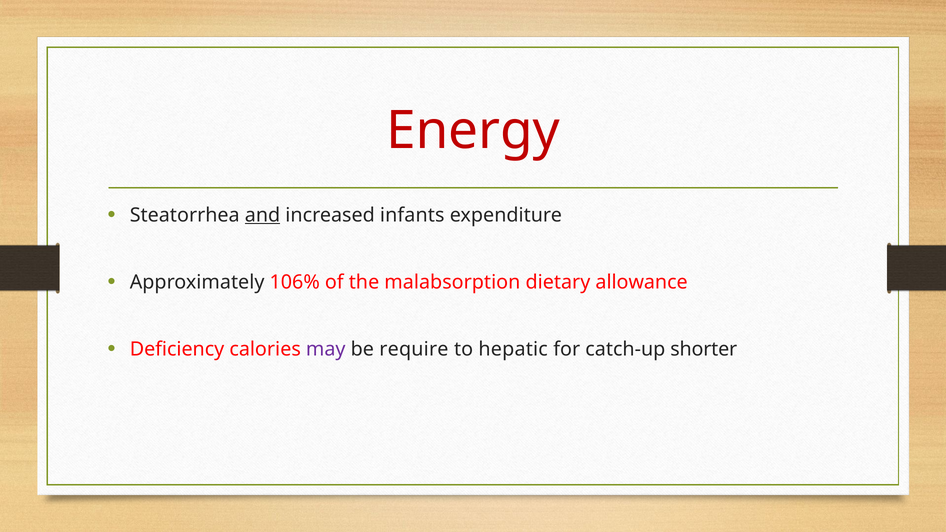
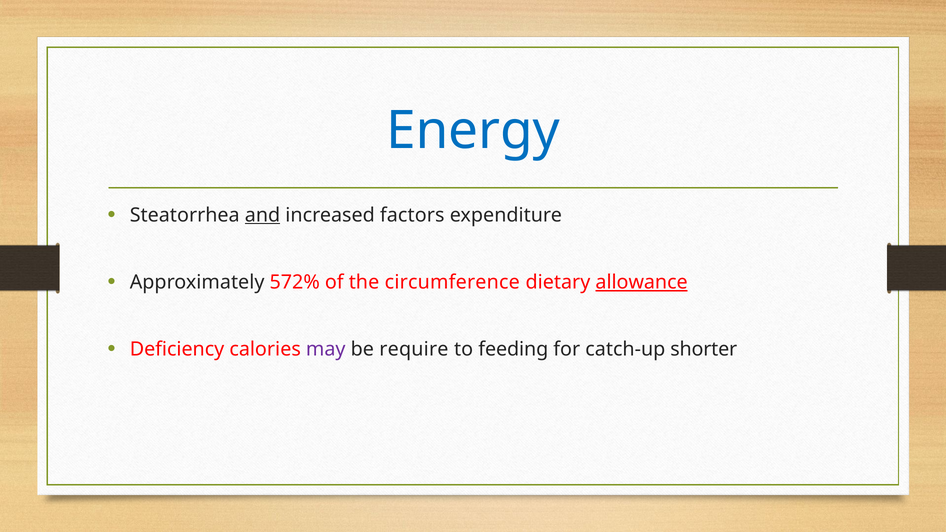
Energy colour: red -> blue
infants: infants -> factors
106%: 106% -> 572%
malabsorption: malabsorption -> circumference
allowance underline: none -> present
hepatic: hepatic -> feeding
